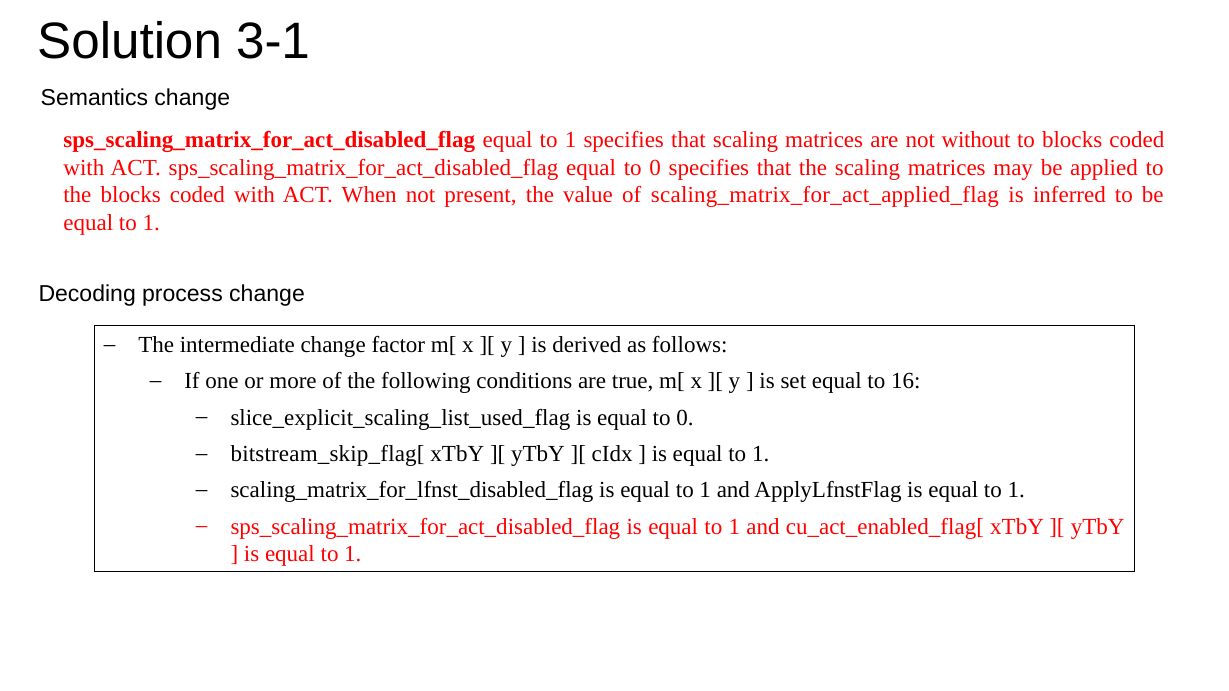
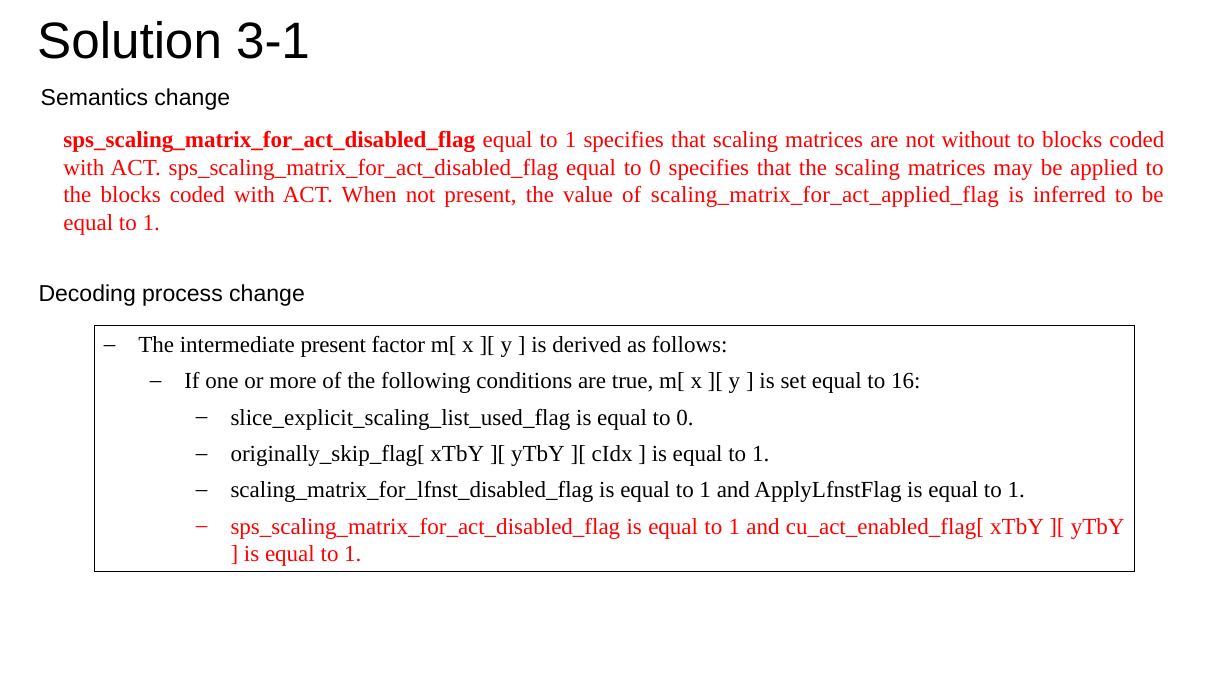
intermediate change: change -> present
bitstream_skip_flag[: bitstream_skip_flag[ -> originally_skip_flag[
